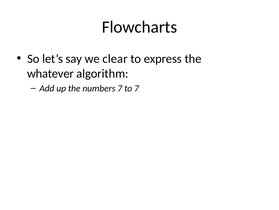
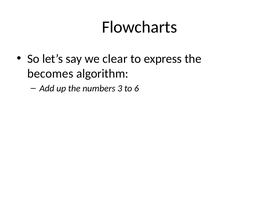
whatever: whatever -> becomes
numbers 7: 7 -> 3
to 7: 7 -> 6
